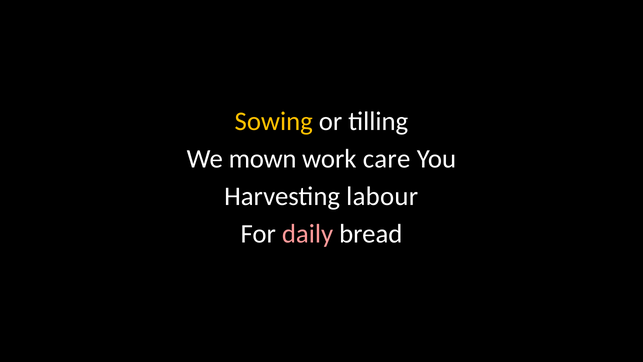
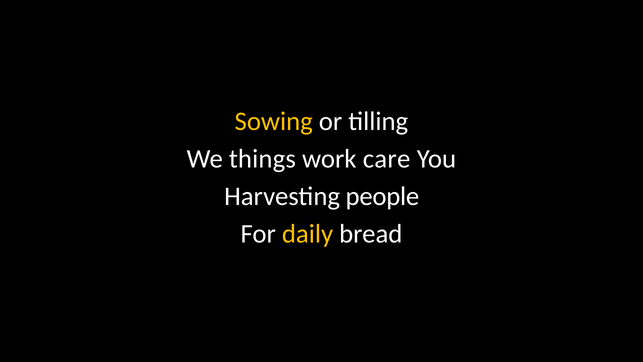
mown: mown -> things
labour: labour -> people
daily colour: pink -> yellow
